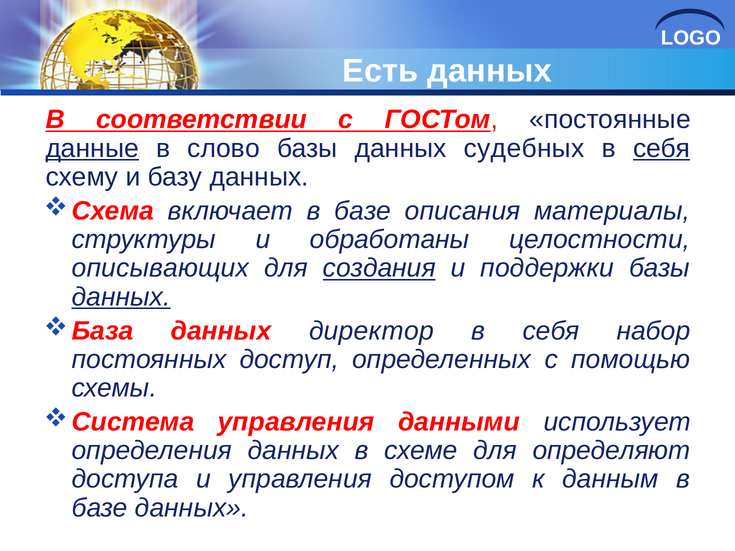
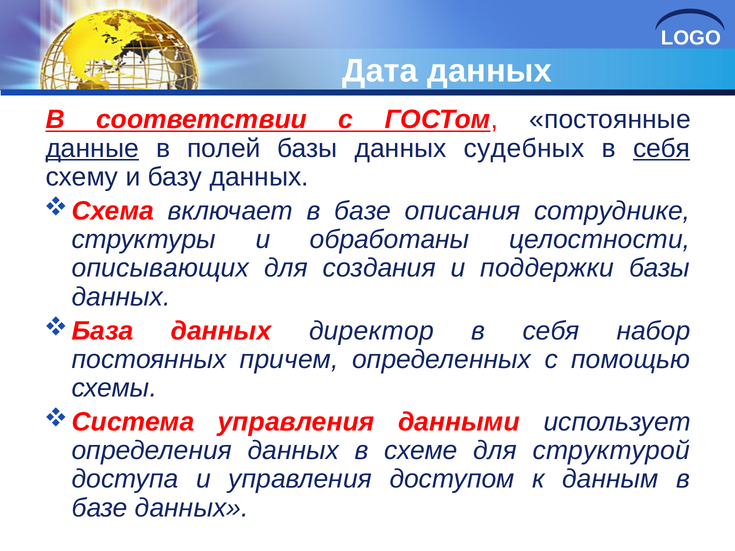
Есть: Есть -> Дата
слово: слово -> полей
материалы: материалы -> сотруднике
создания underline: present -> none
данных at (121, 297) underline: present -> none
доступ: доступ -> причем
определяют: определяют -> структурой
